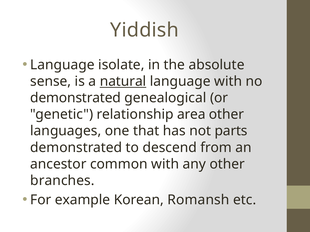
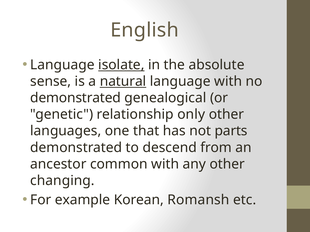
Yiddish: Yiddish -> English
isolate underline: none -> present
area: area -> only
branches: branches -> changing
